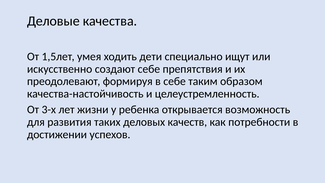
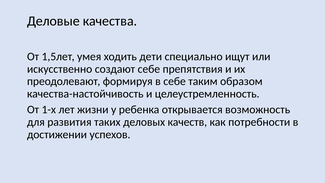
3-х: 3-х -> 1-х
